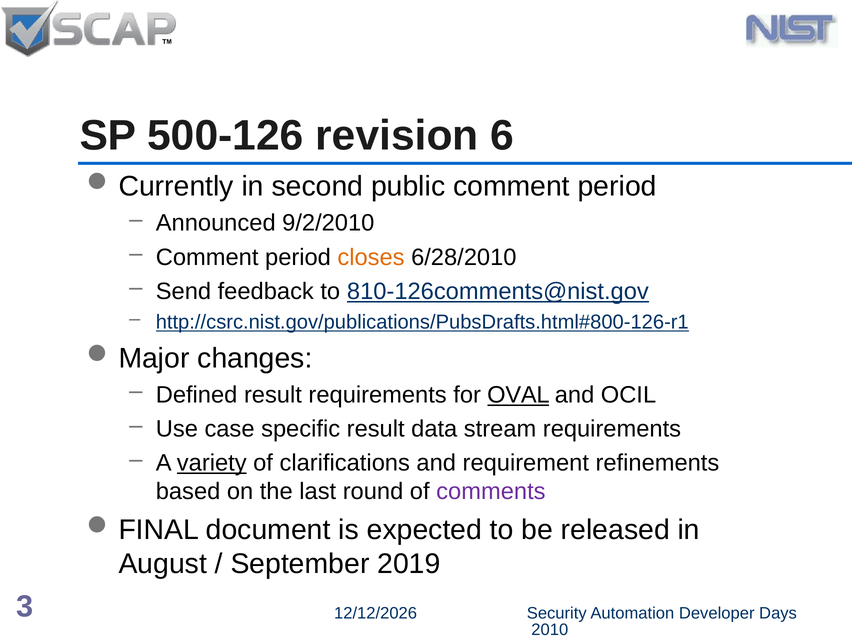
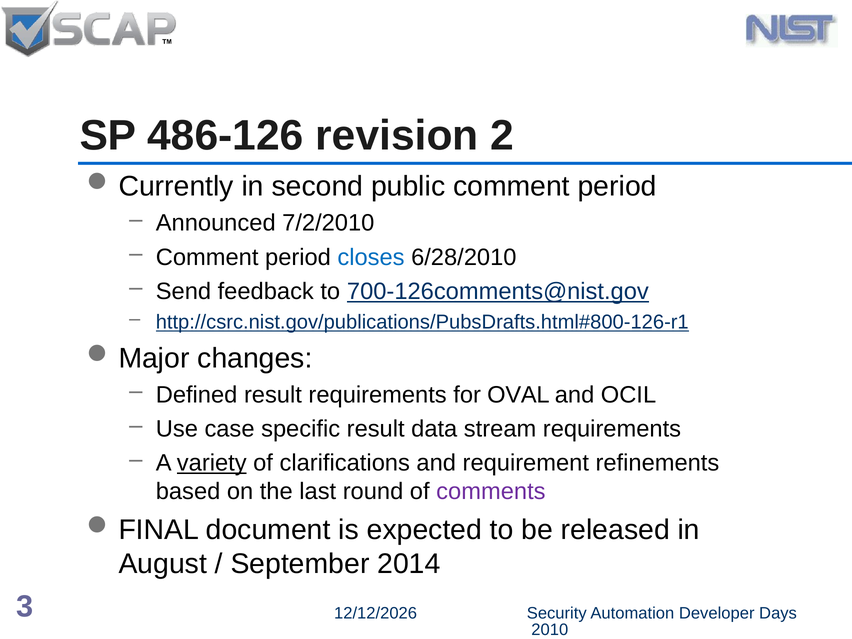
500-126: 500-126 -> 486-126
6: 6 -> 2
9/2/2010: 9/2/2010 -> 7/2/2010
closes colour: orange -> blue
810-126comments@nist.gov: 810-126comments@nist.gov -> 700-126comments@nist.gov
OVAL underline: present -> none
2019: 2019 -> 2014
